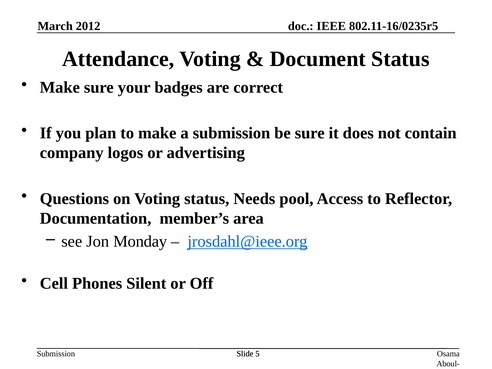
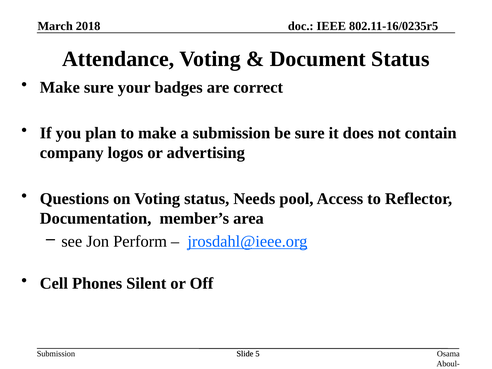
2012: 2012 -> 2018
Monday: Monday -> Perform
